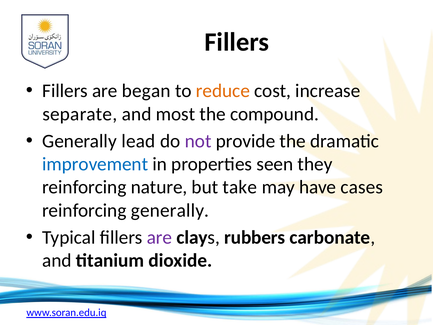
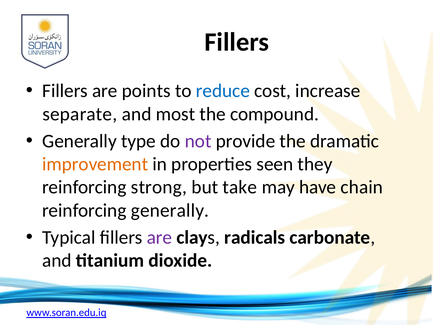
began: began -> points
reduce colour: orange -> blue
lead: lead -> type
improvement colour: blue -> orange
nature: nature -> strong
cases: cases -> chain
rubbers: rubbers -> radicals
